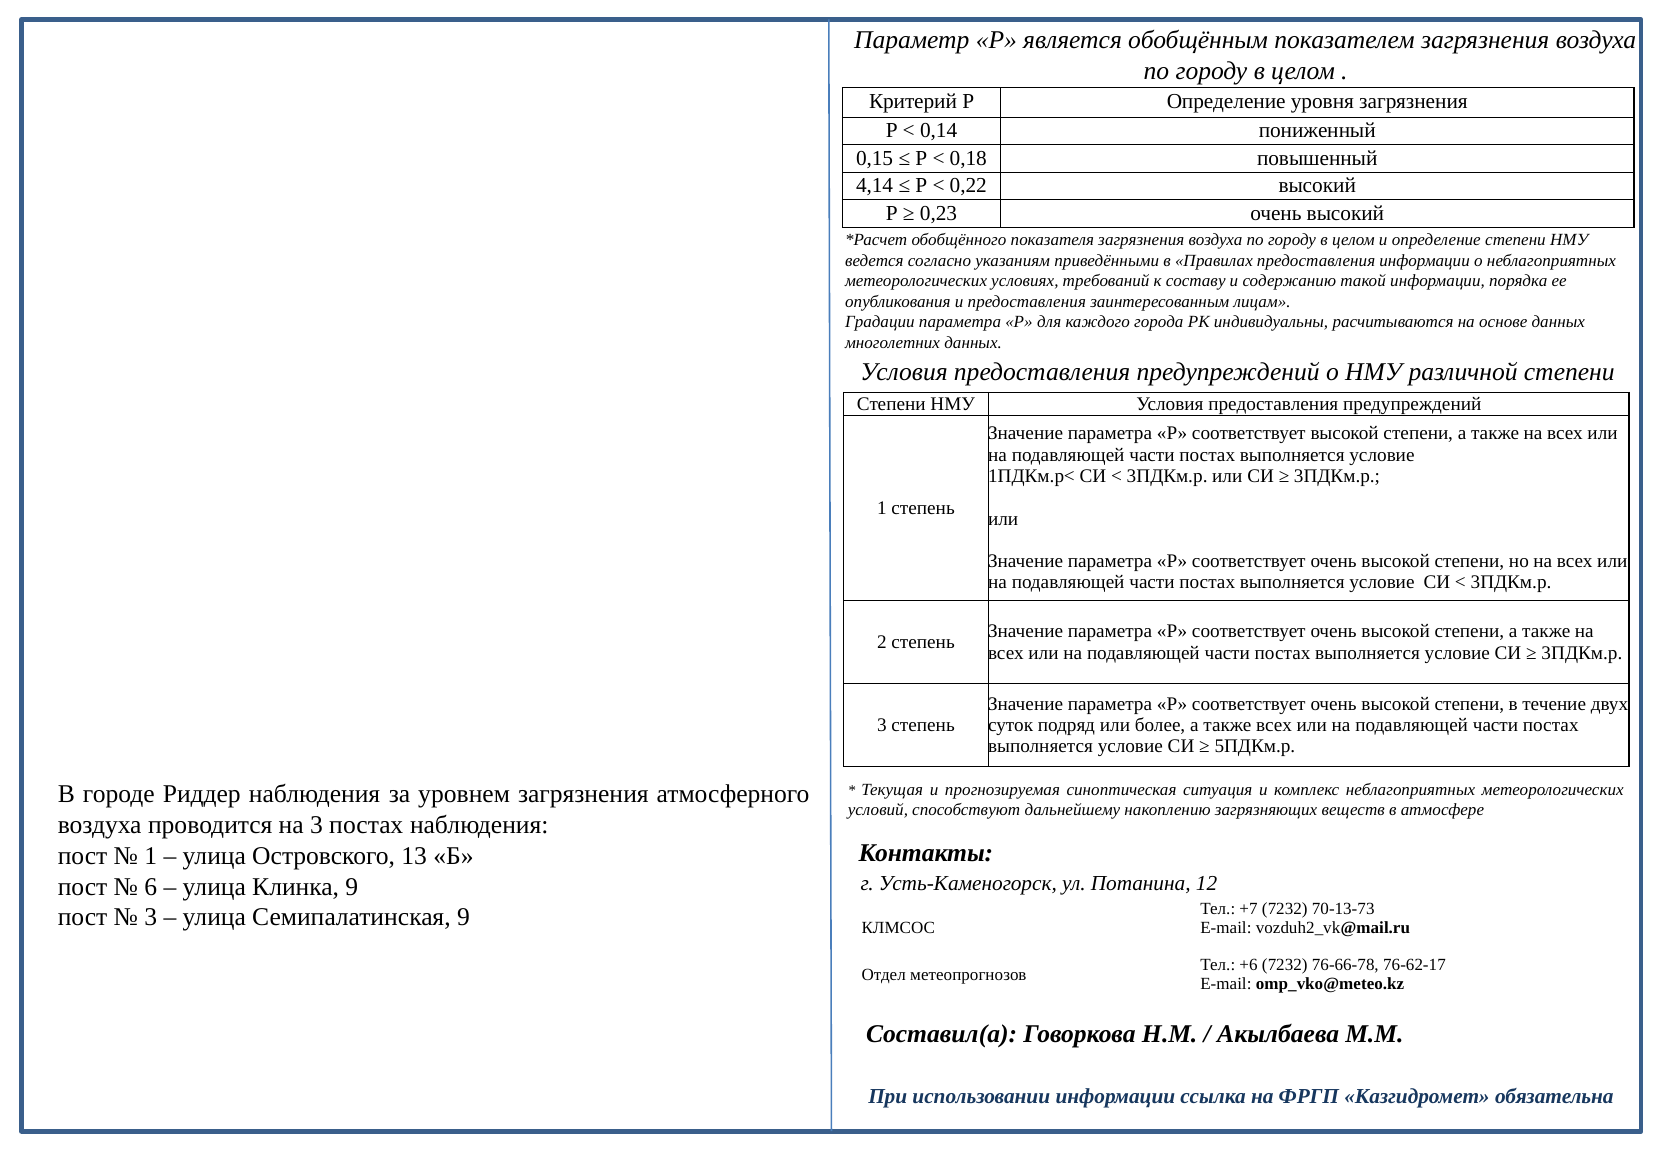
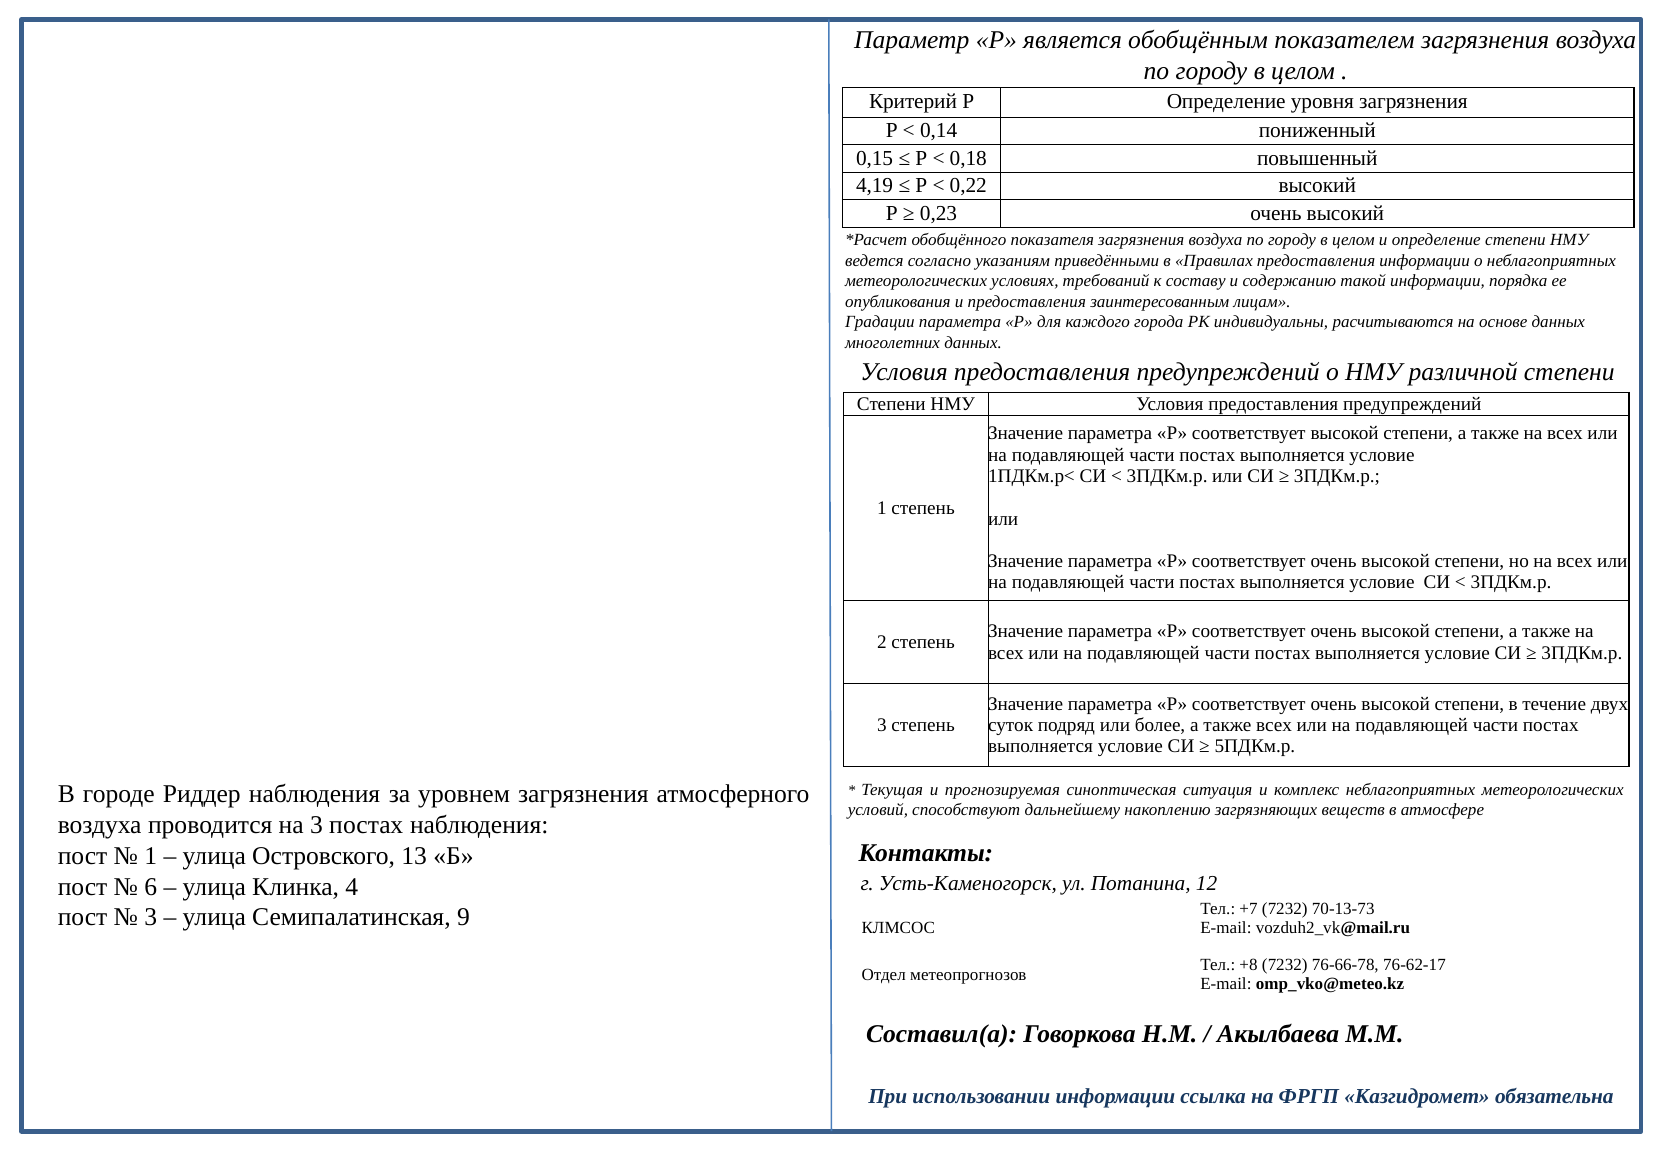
4,14: 4,14 -> 4,19
Клинка 9: 9 -> 4
+6: +6 -> +8
